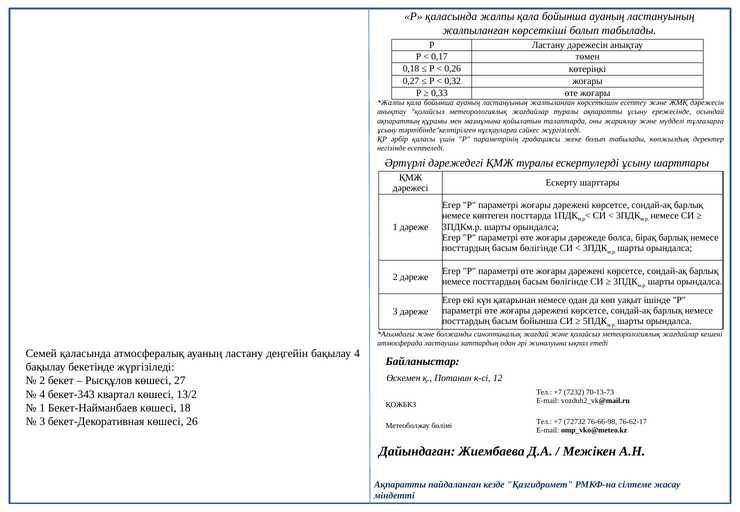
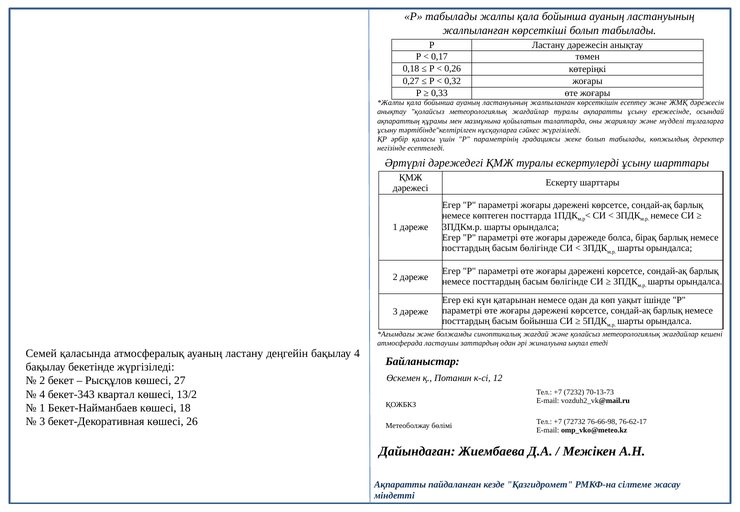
Р қаласында: қаласында -> табылады
